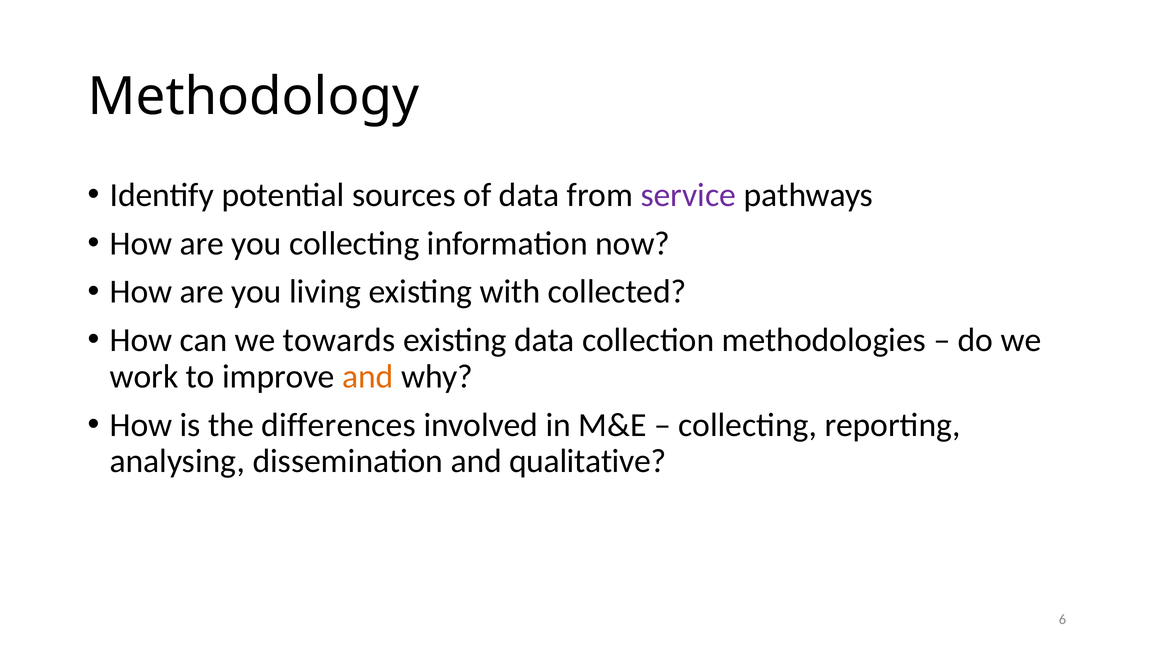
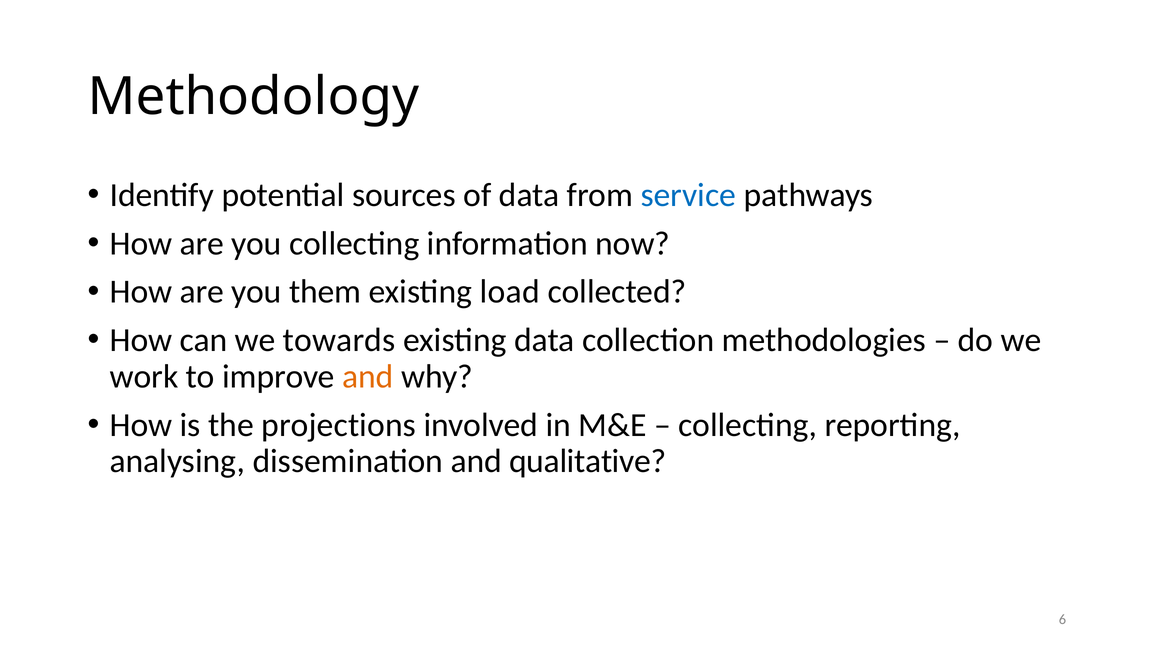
service colour: purple -> blue
living: living -> them
with: with -> load
differences: differences -> projections
